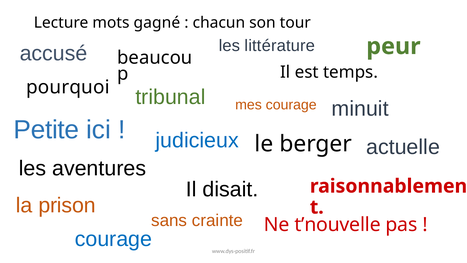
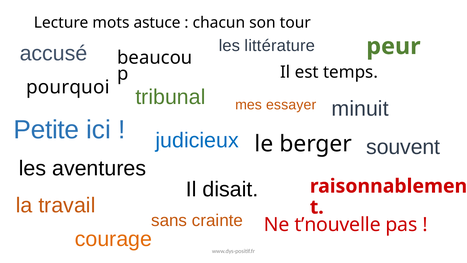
gagné: gagné -> astuce
mes courage: courage -> essayer
actuelle: actuelle -> souvent
prison: prison -> travail
courage at (113, 239) colour: blue -> orange
